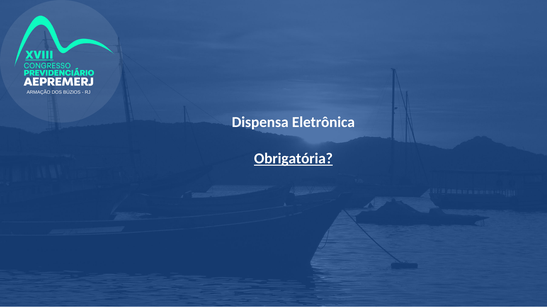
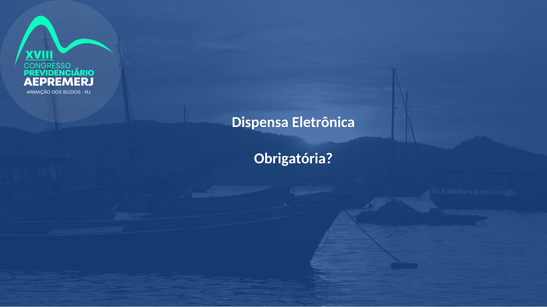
Obrigatória underline: present -> none
